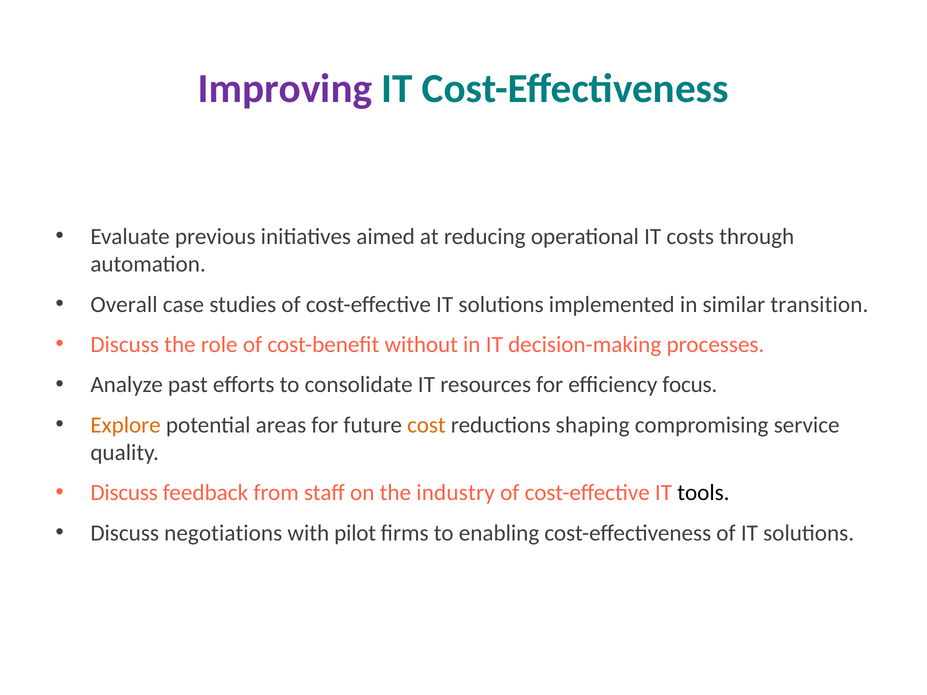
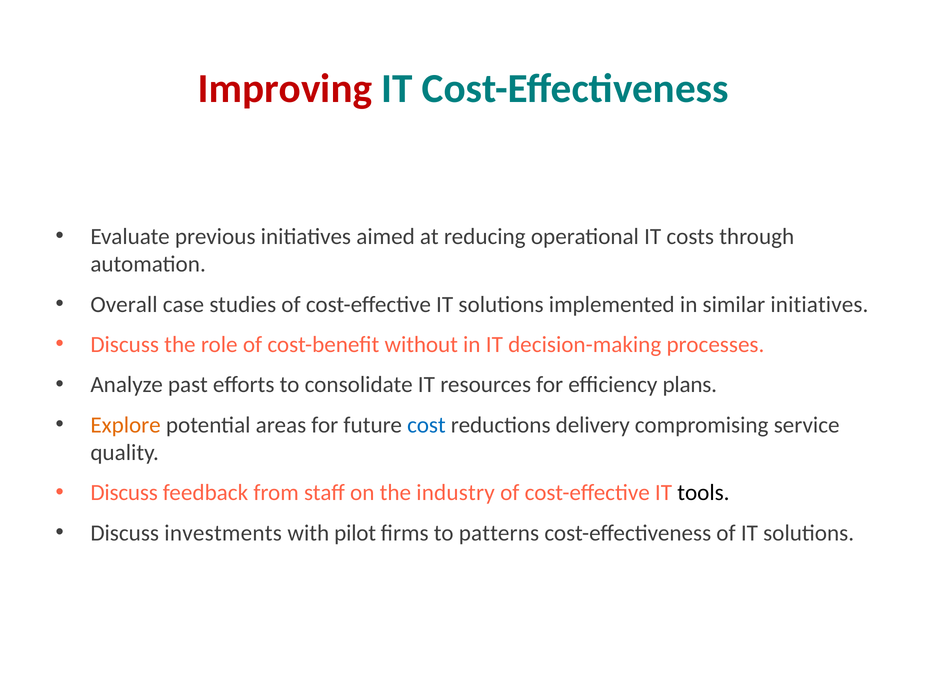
Improving colour: purple -> red
similar transition: transition -> initiatives
focus: focus -> plans
cost colour: orange -> blue
shaping: shaping -> delivery
negotiations: negotiations -> investments
enabling: enabling -> patterns
